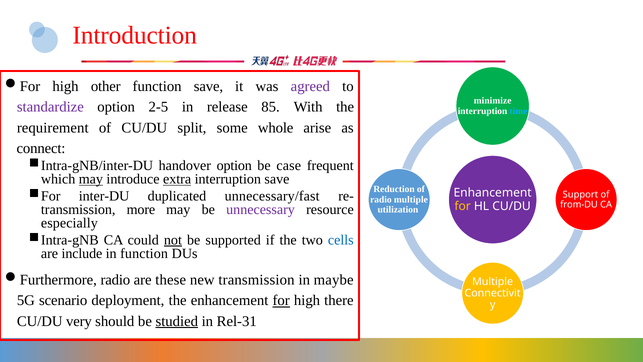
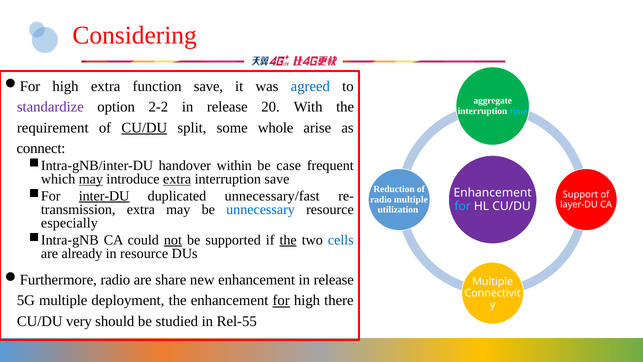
Introduction: Introduction -> Considering
high other: other -> extra
agreed colour: purple -> blue
minimize: minimize -> aggregate
2-5: 2-5 -> 2-2
85: 85 -> 20
CU/DU at (144, 128) underline: none -> present
handover option: option -> within
inter-DU underline: none -> present
from-DU: from-DU -> layer-DU
for at (463, 206) colour: yellow -> light blue
more at (141, 209): more -> extra
unnecessary colour: purple -> blue
the at (288, 240) underline: none -> present
include: include -> already
in function: function -> resource
these: these -> share
new transmission: transmission -> enhancement
maybe at (334, 280): maybe -> release
5G scenario: scenario -> multiple
studied underline: present -> none
Rel-31: Rel-31 -> Rel-55
